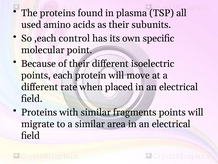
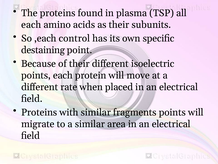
used at (31, 25): used -> each
molecular: molecular -> destaining
